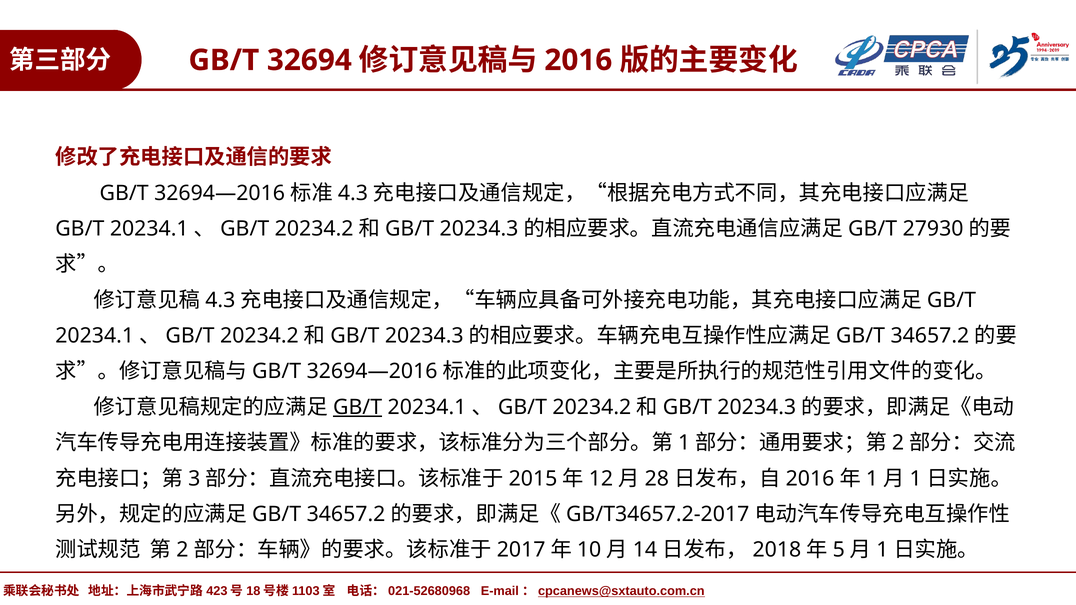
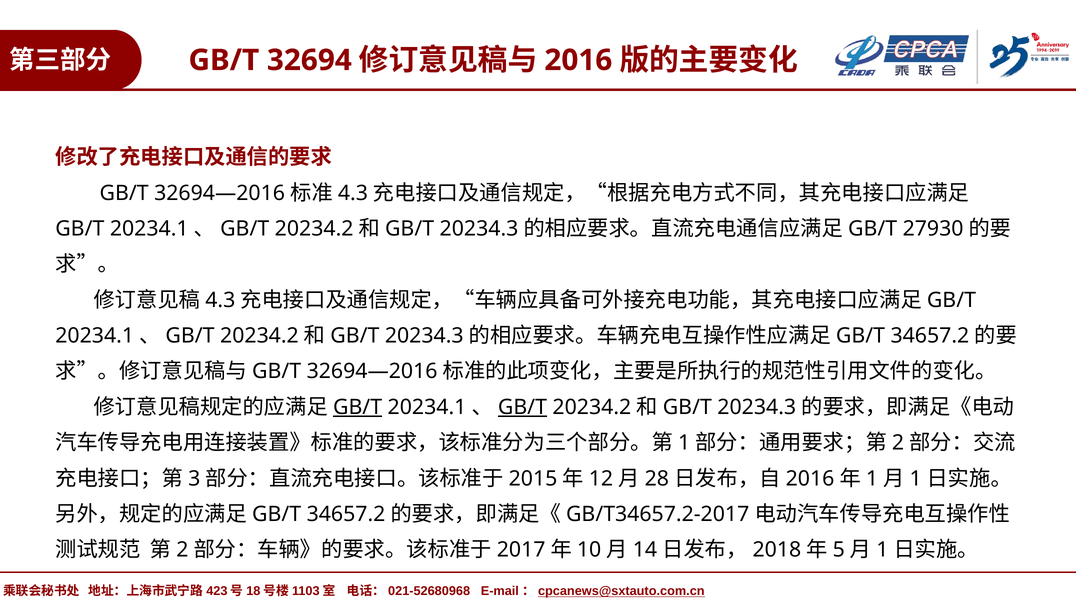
GB/T at (522, 407) underline: none -> present
